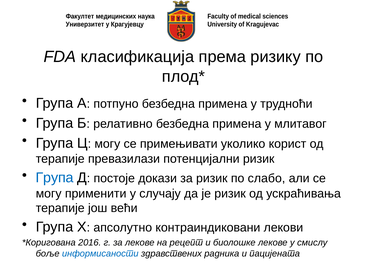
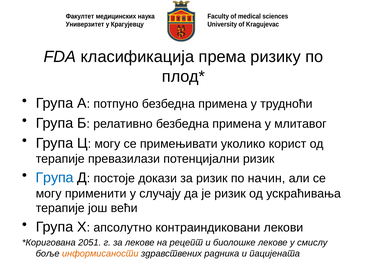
слабо: слабо -> начин
2016: 2016 -> 2051
информисаности colour: blue -> orange
